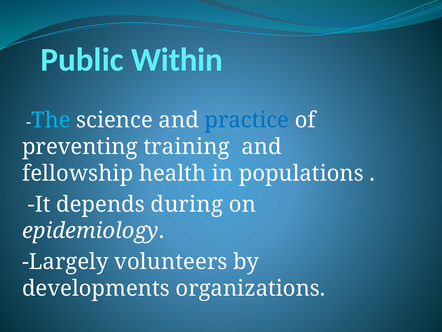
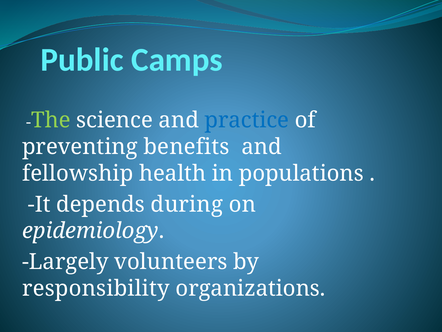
Within: Within -> Camps
The colour: light blue -> light green
training: training -> benefits
developments: developments -> responsibility
